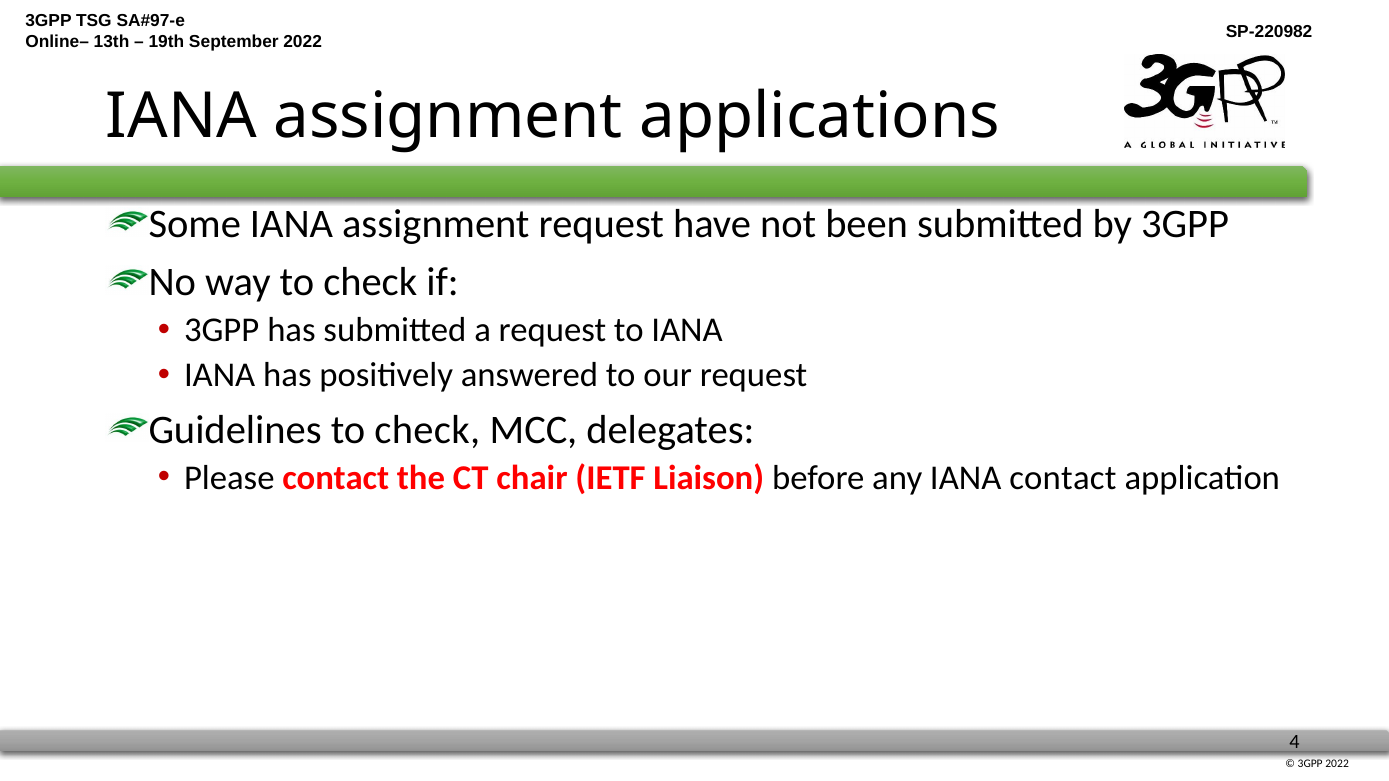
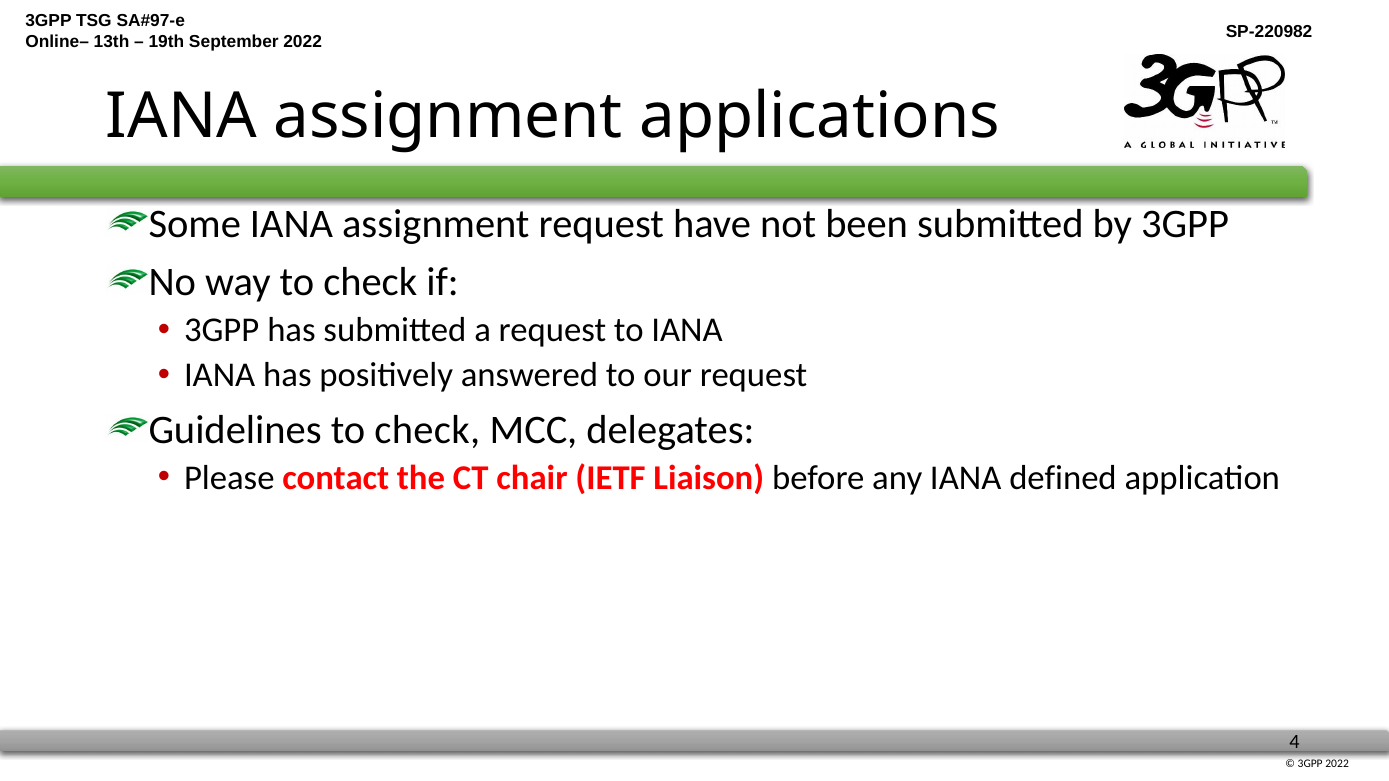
IANA contact: contact -> defined
